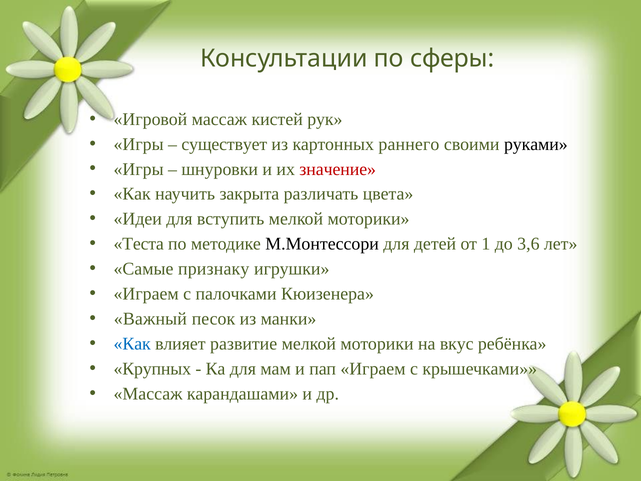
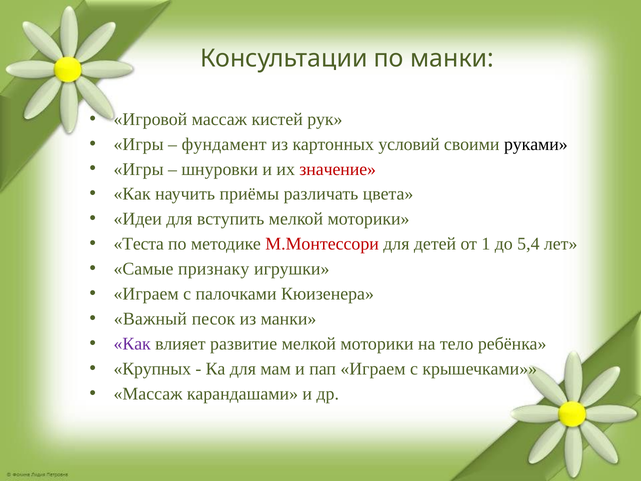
по сферы: сферы -> манки
существует: существует -> фундамент
раннего: раннего -> условий
закрыта: закрыта -> приёмы
М.Монтессори colour: black -> red
3,6: 3,6 -> 5,4
Как at (132, 344) colour: blue -> purple
вкус: вкус -> тело
